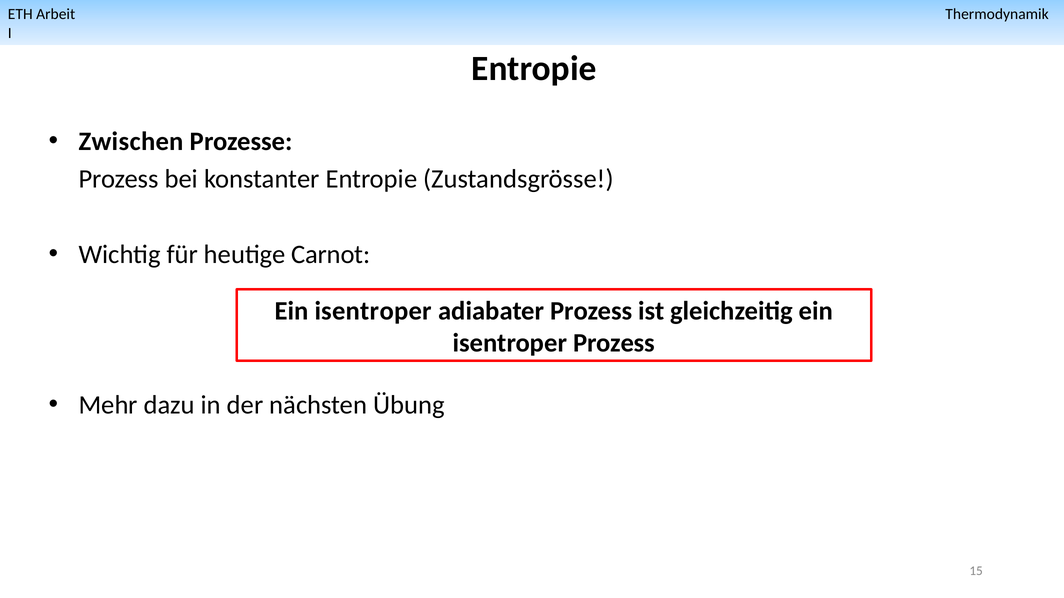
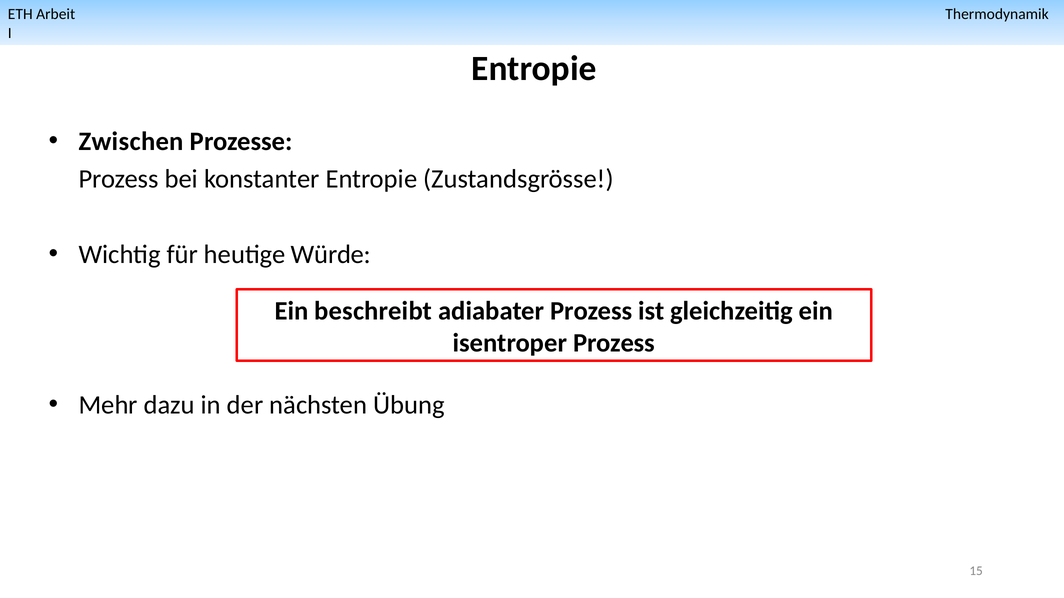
Carnot: Carnot -> Würde
isentroper at (373, 311): isentroper -> beschreibt
